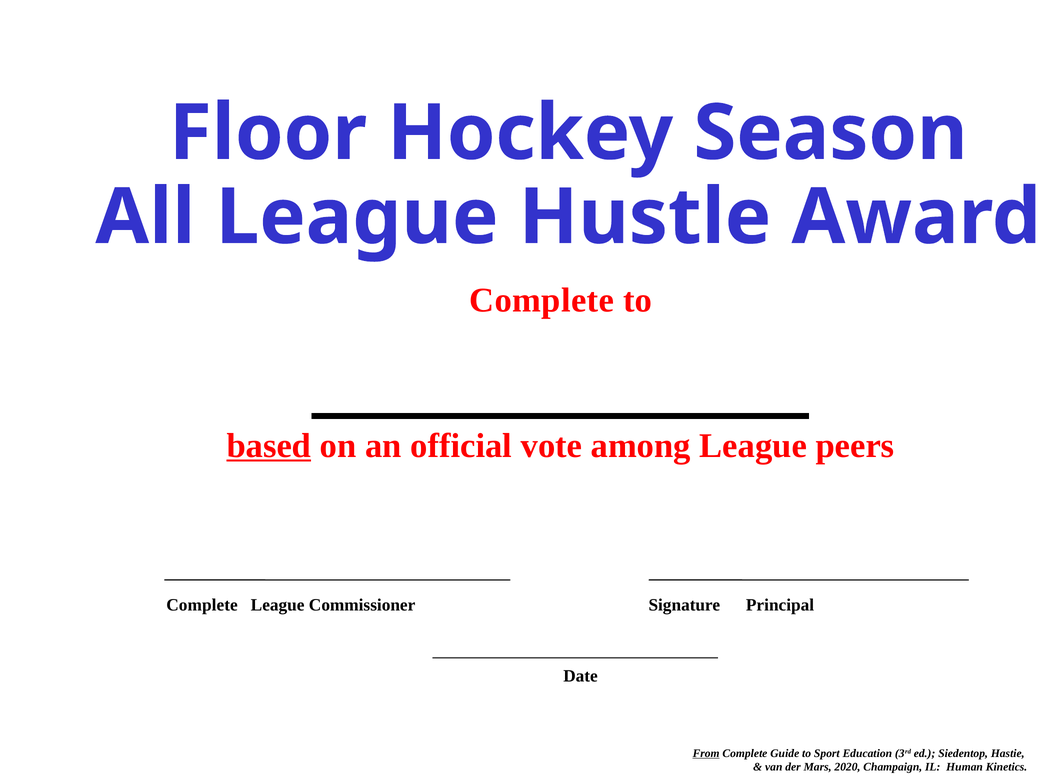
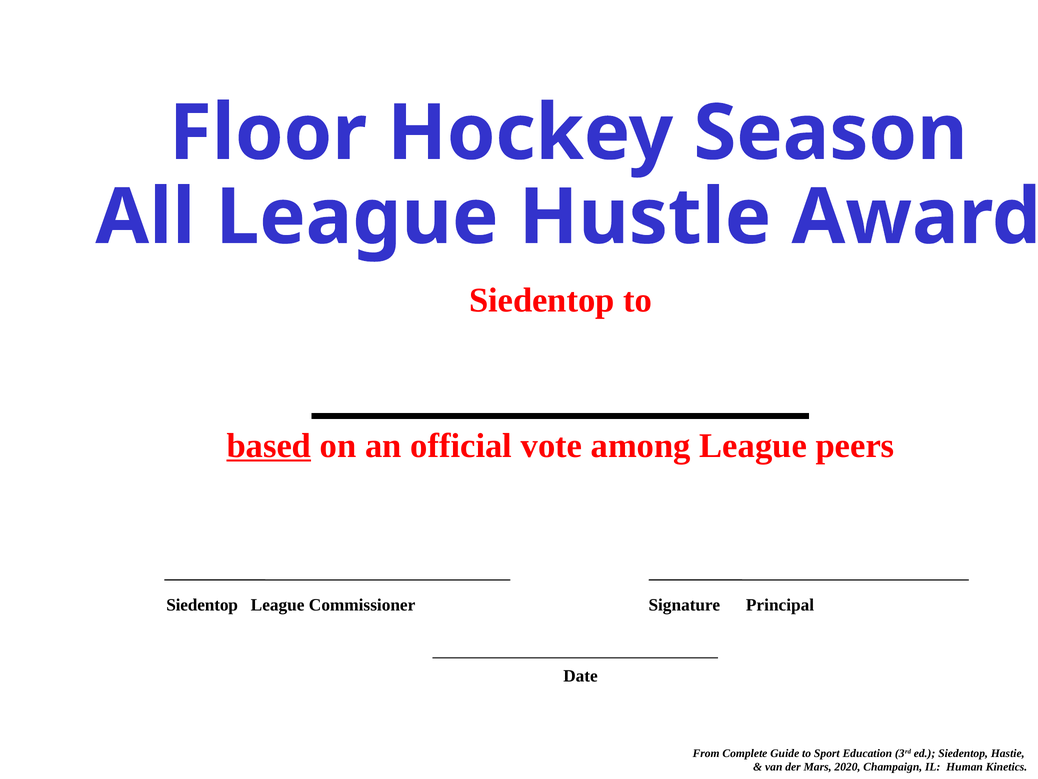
Complete at (542, 300): Complete -> Siedentop
Complete at (202, 605): Complete -> Siedentop
From underline: present -> none
